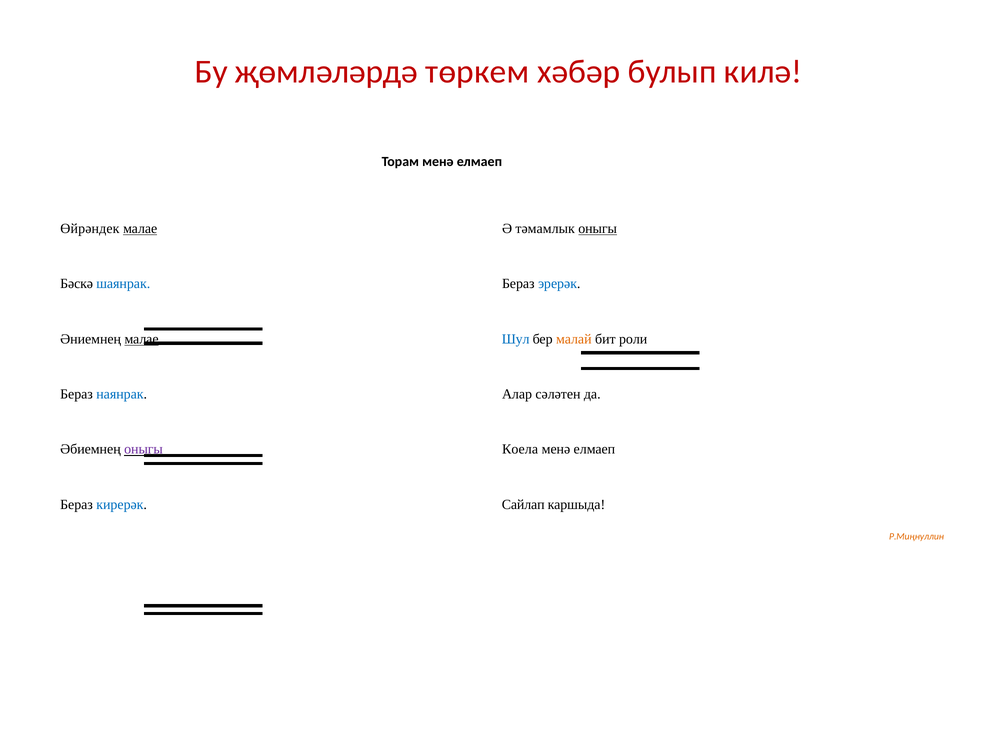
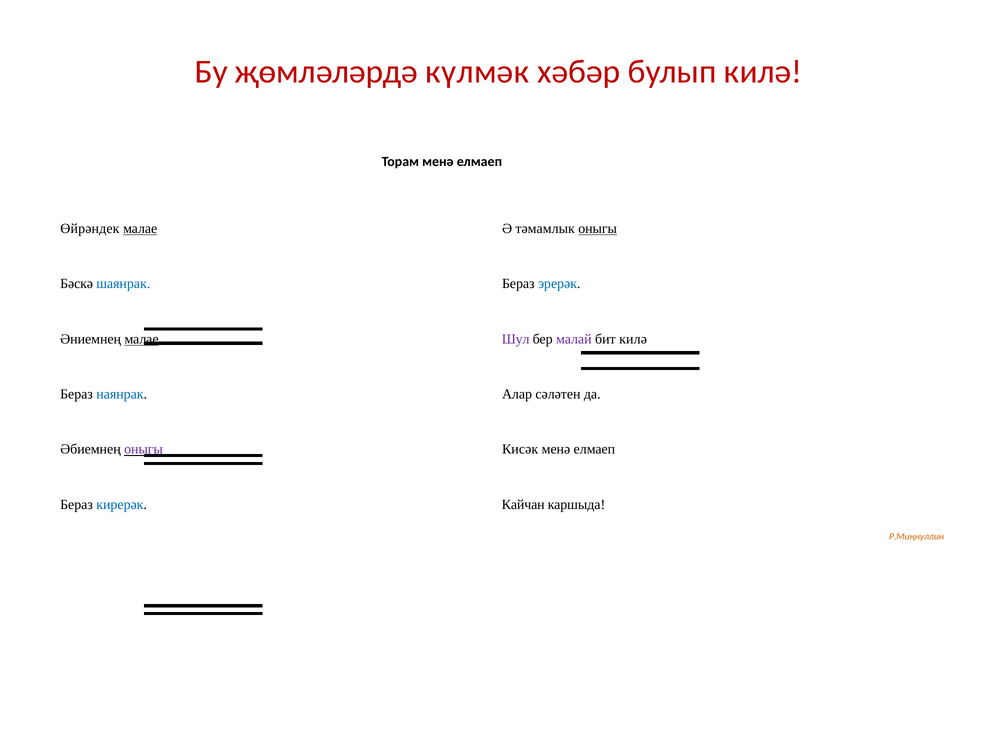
төркем: төркем -> күлмәк
Шул colour: blue -> purple
малай colour: orange -> purple
бит роли: роли -> килә
Коела: Коела -> Кисәк
Сайлап: Сайлап -> Кайчан
